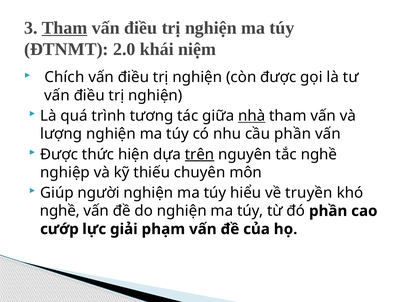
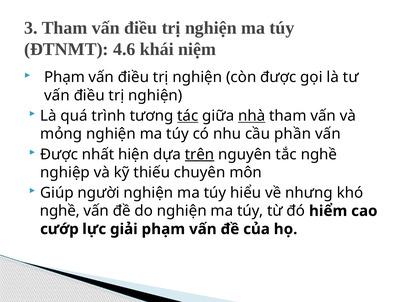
Tham at (65, 28) underline: present -> none
2.0: 2.0 -> 4.6
Chích at (64, 77): Chích -> Phạm
tác underline: none -> present
lượng: lượng -> mỏng
thức: thức -> nhất
truyền: truyền -> nhưng
đó phần: phần -> hiểm
